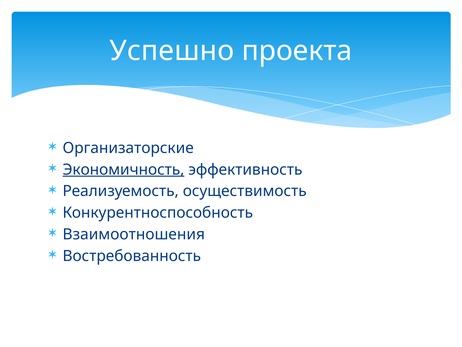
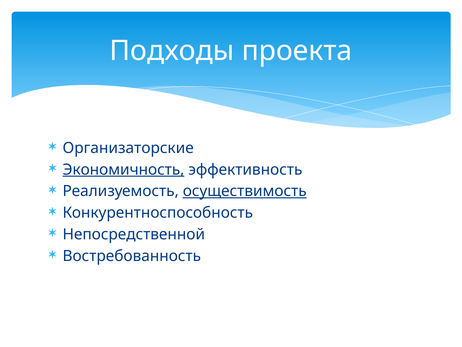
Успешно: Успешно -> Подходы
осуществимость underline: none -> present
Взаимоотношения: Взаимоотношения -> Непосредственной
